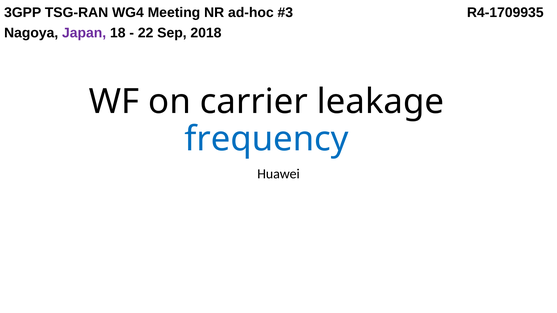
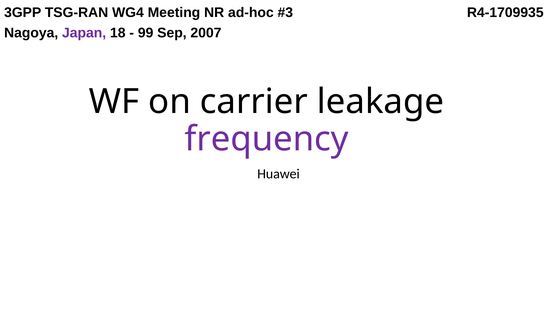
22: 22 -> 99
2018: 2018 -> 2007
frequency colour: blue -> purple
